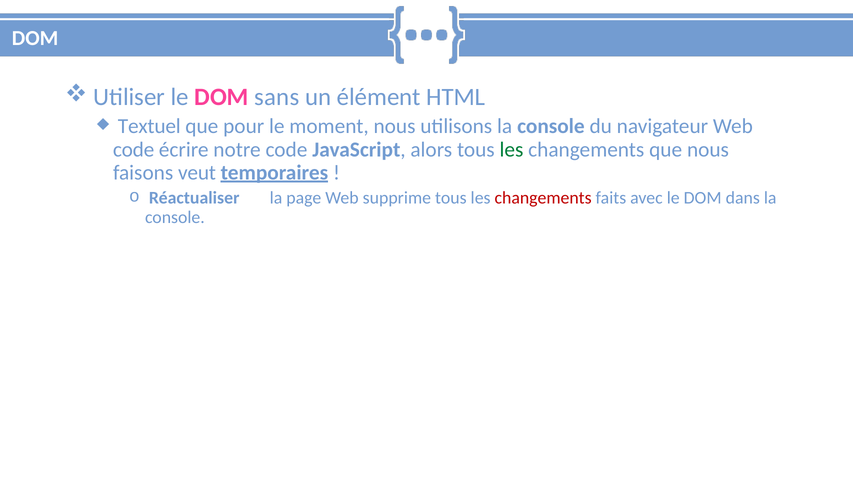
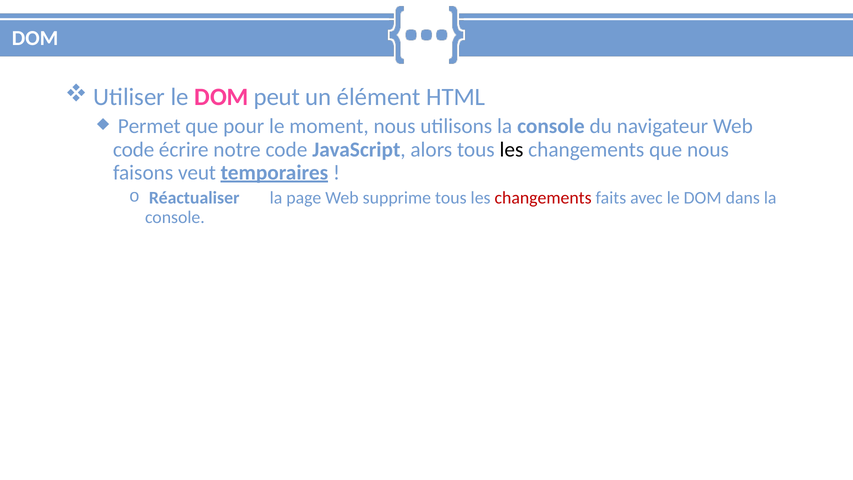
sans: sans -> peut
Textuel: Textuel -> Permet
les at (511, 149) colour: green -> black
